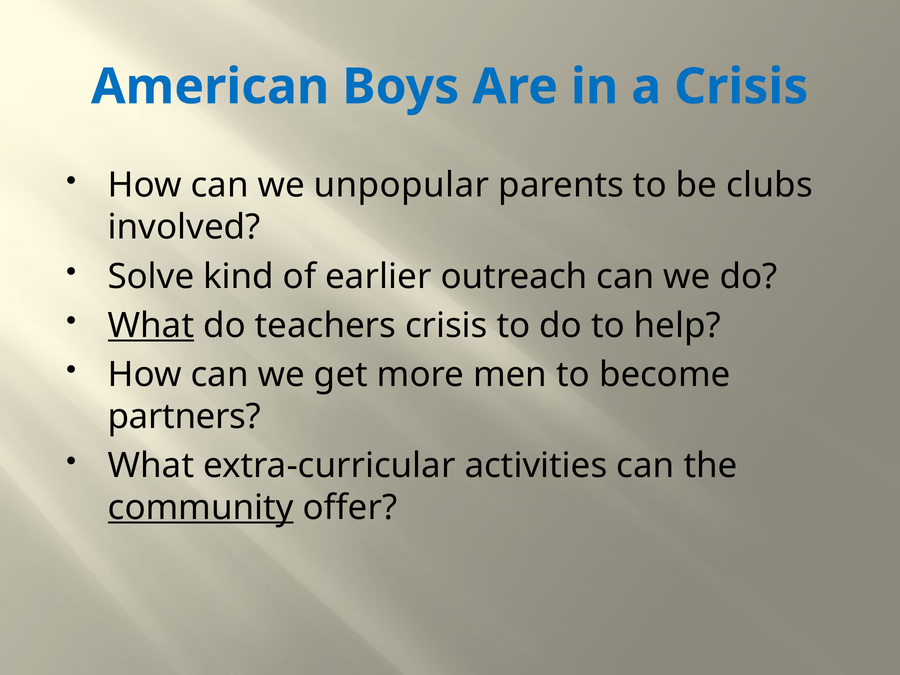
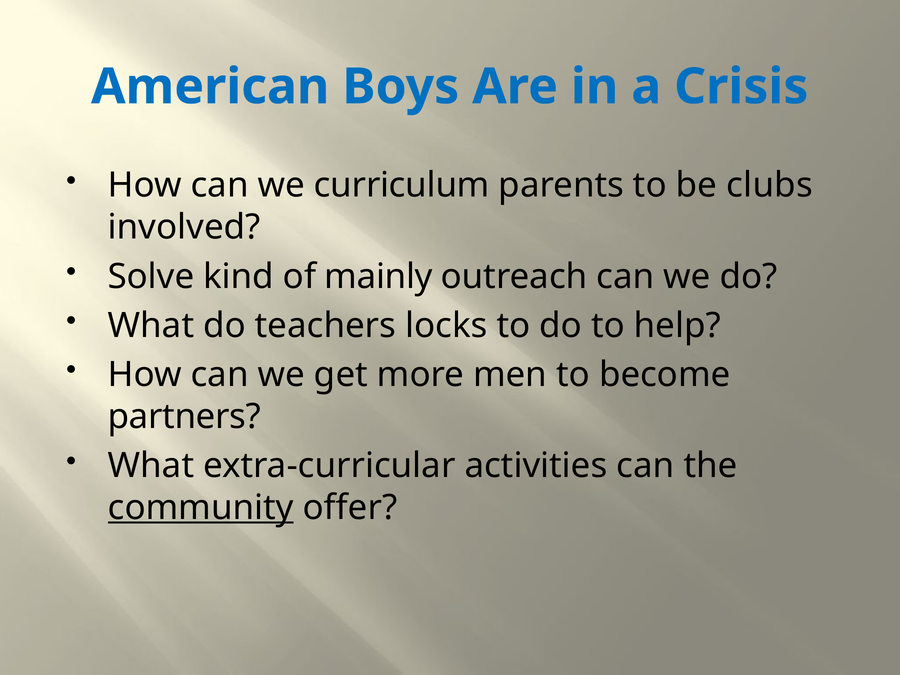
unpopular: unpopular -> curriculum
earlier: earlier -> mainly
What at (151, 325) underline: present -> none
teachers crisis: crisis -> locks
